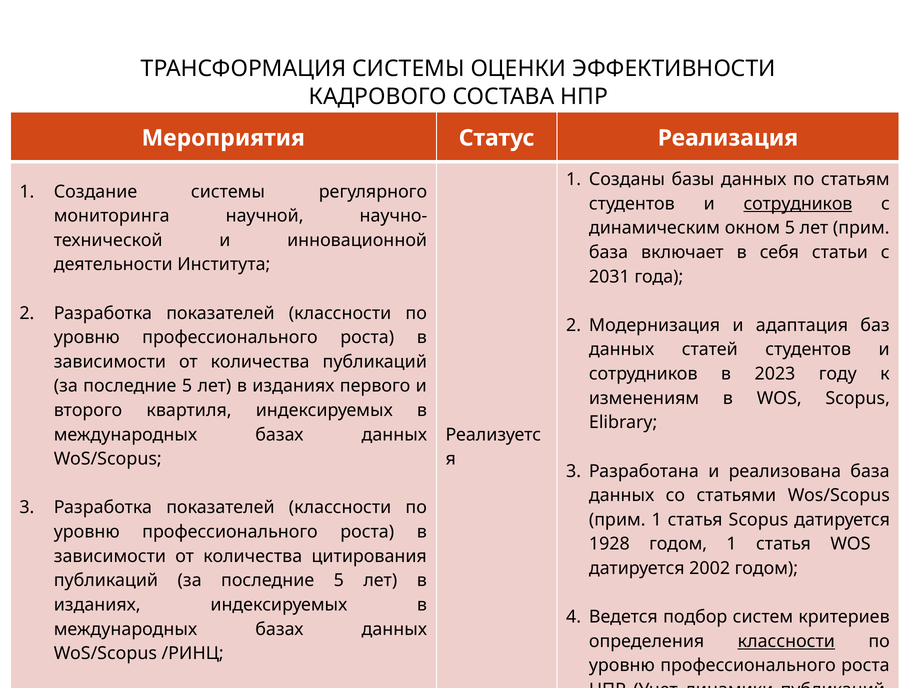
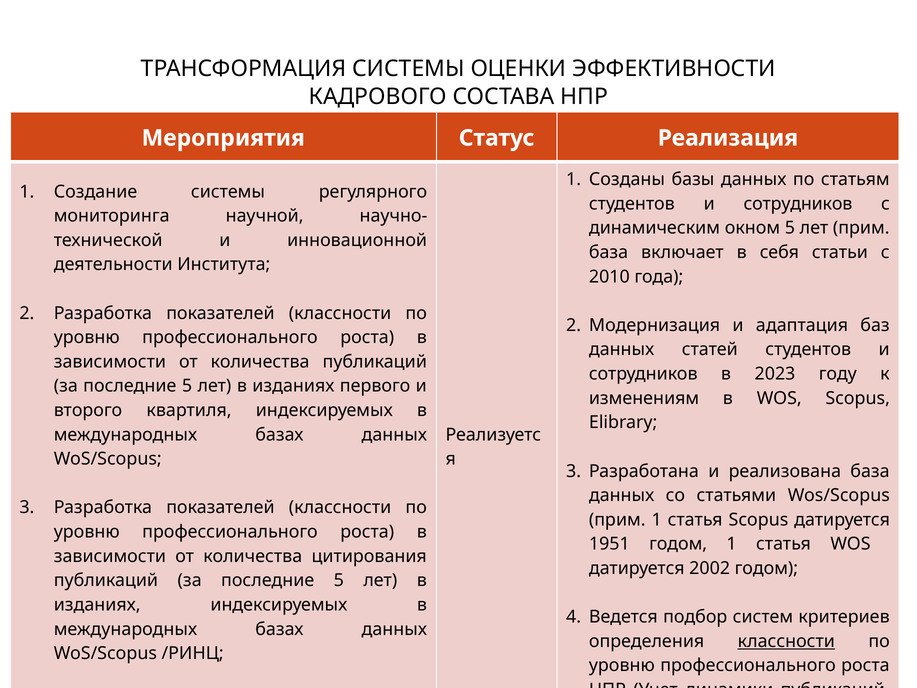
сотрудников at (798, 204) underline: present -> none
2031: 2031 -> 2010
1928: 1928 -> 1951
